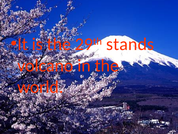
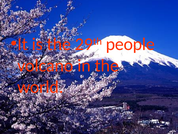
stands: stands -> people
